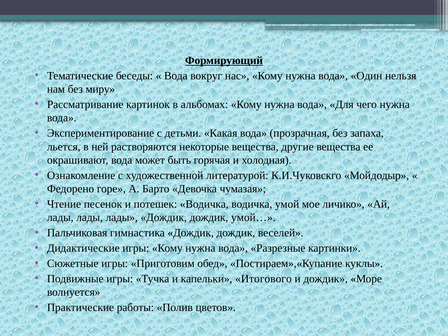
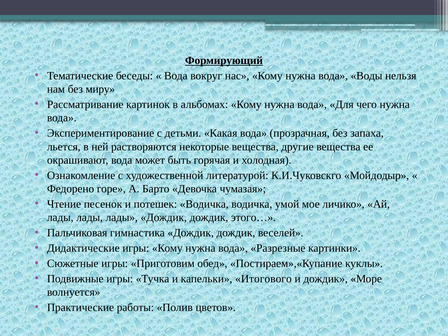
Один: Один -> Воды
умой…: умой… -> этого…
